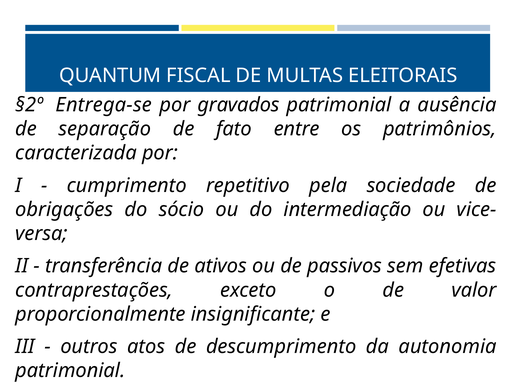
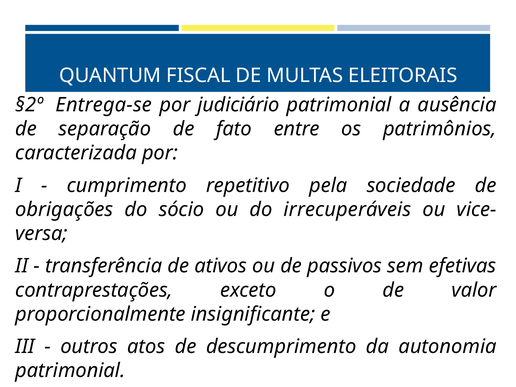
gravados: gravados -> judiciário
intermediação: intermediação -> irrecuperáveis
